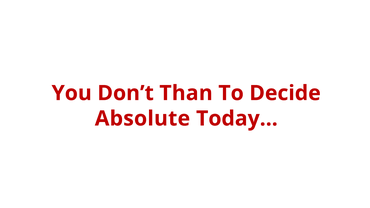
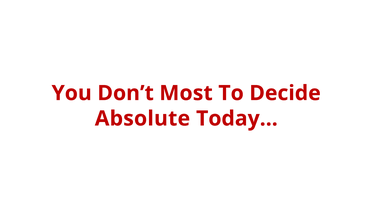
Than: Than -> Most
